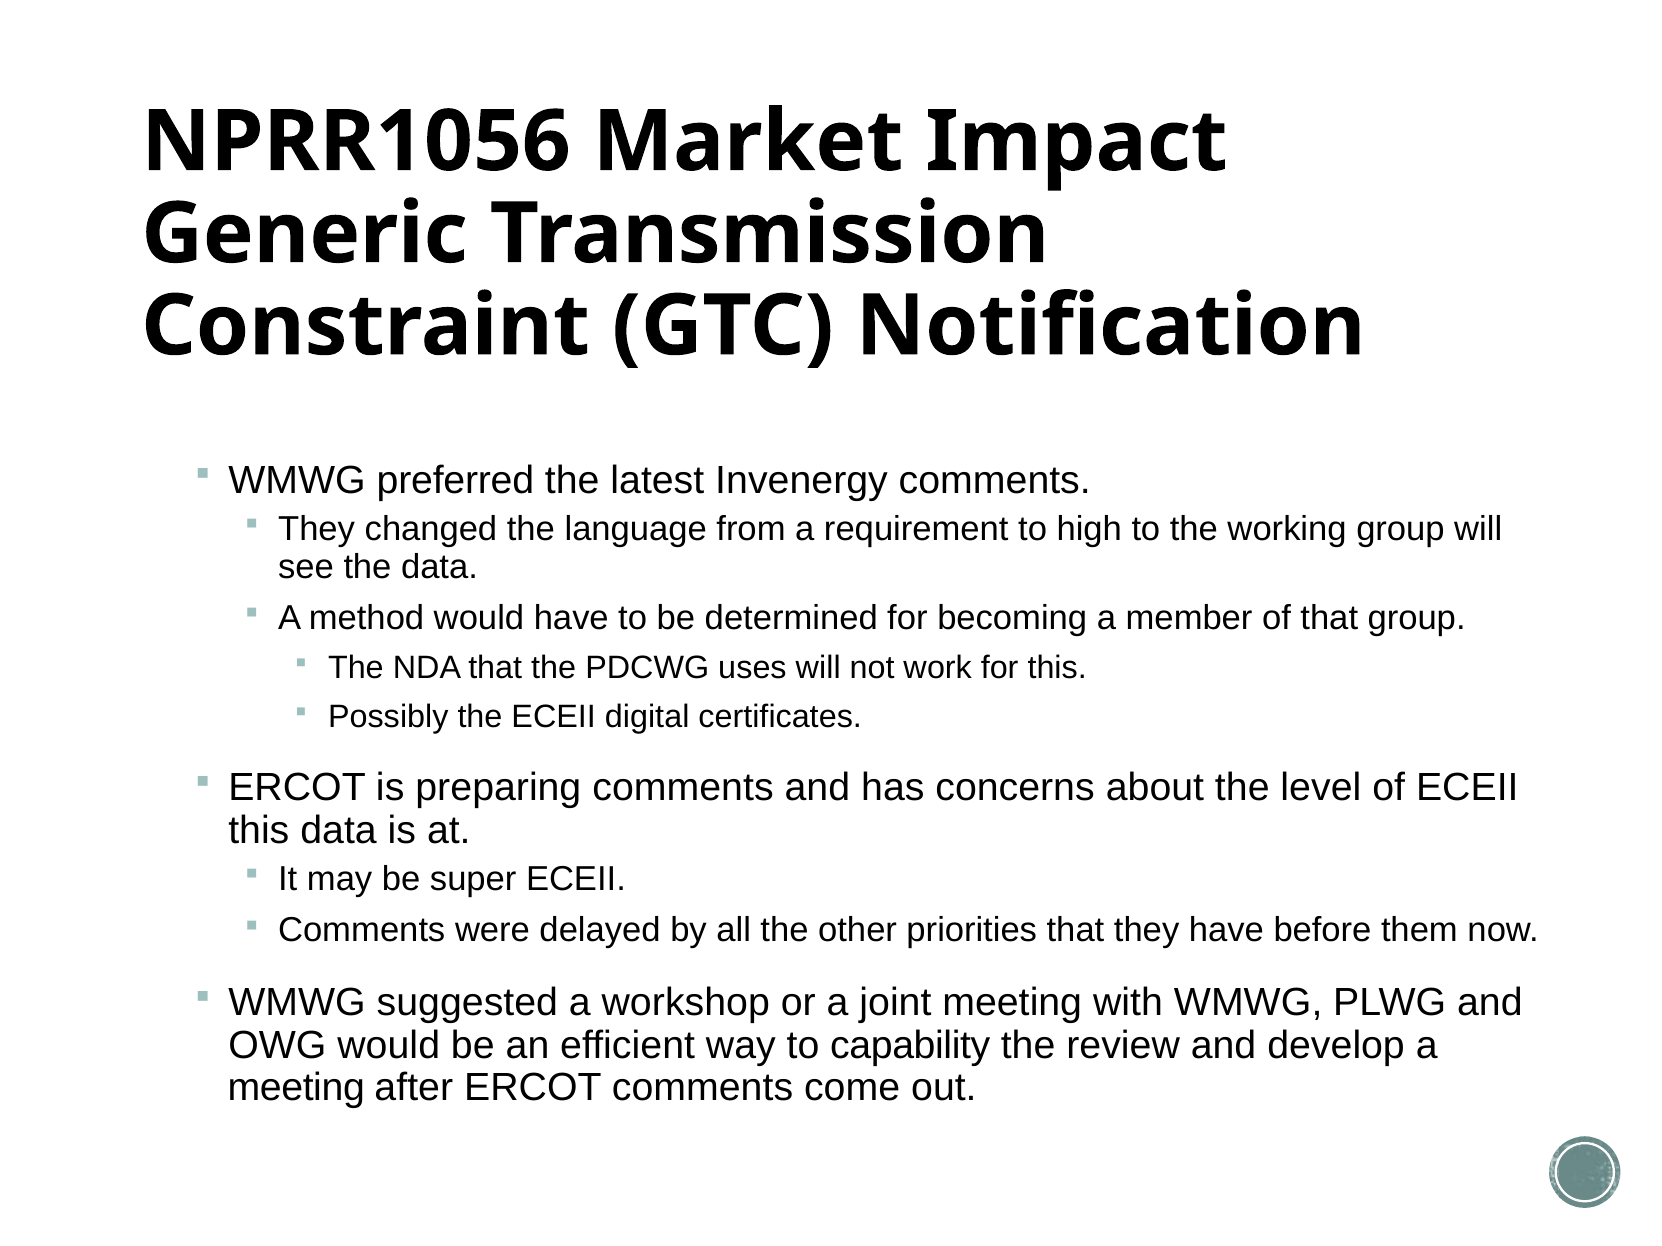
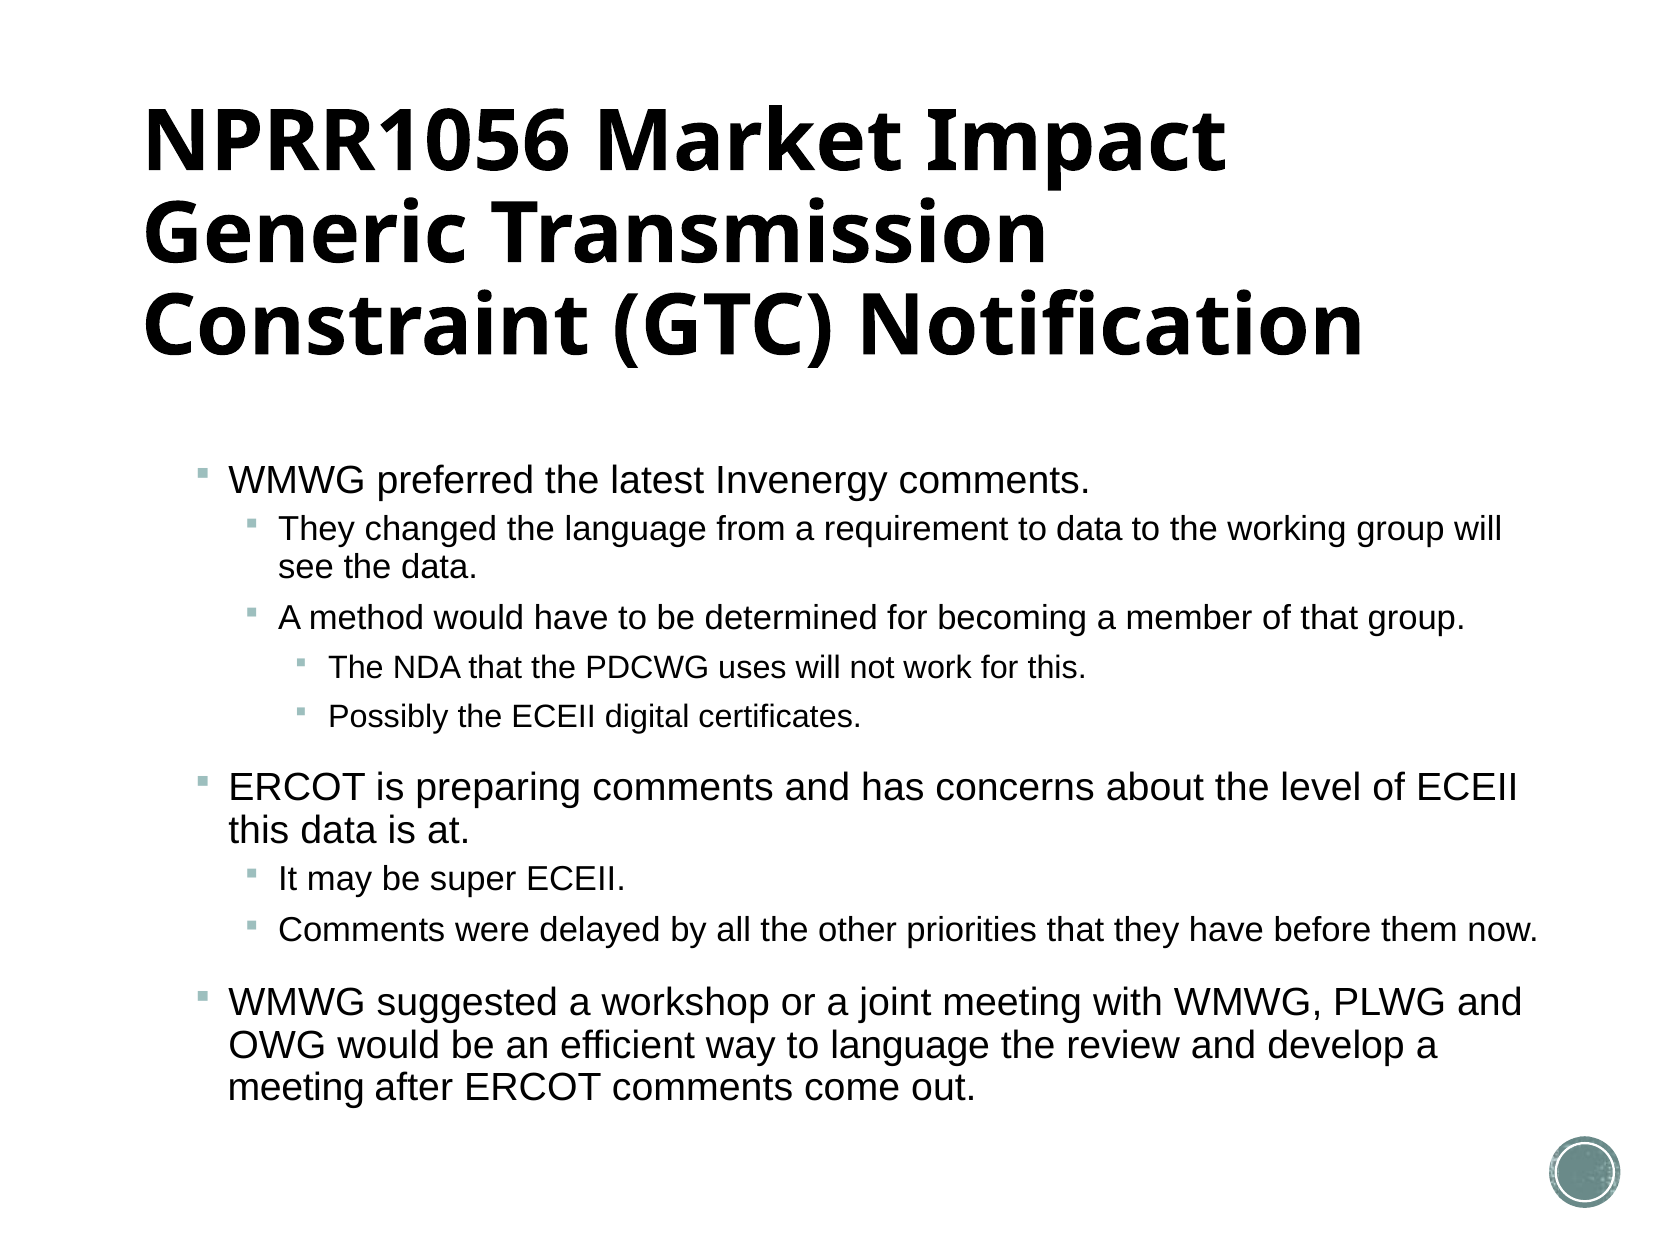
to high: high -> data
to capability: capability -> language
